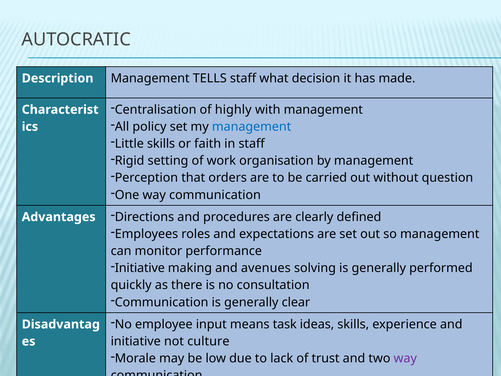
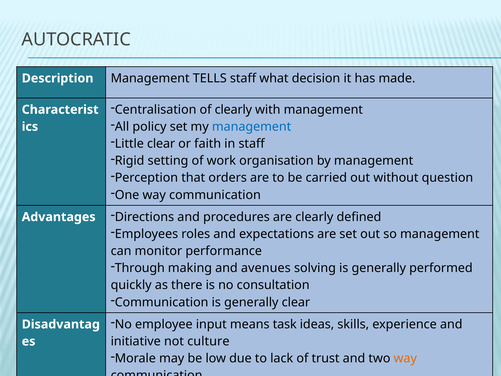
of highly: highly -> clearly
Little skills: skills -> clear
Initiative at (140, 268): Initiative -> Through
way at (405, 358) colour: purple -> orange
